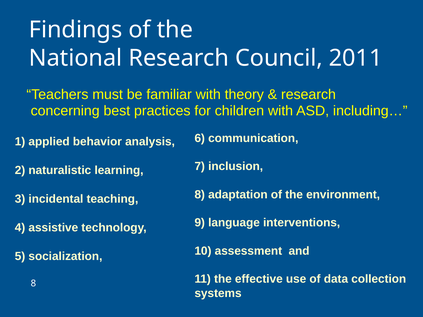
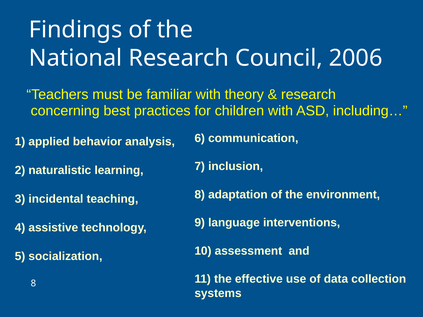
2011: 2011 -> 2006
